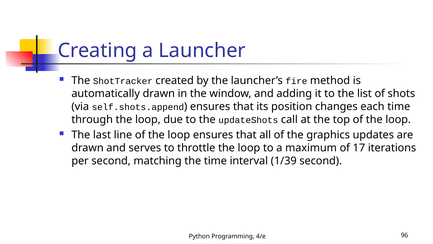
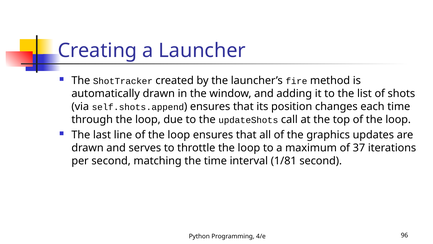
17: 17 -> 37
1/39: 1/39 -> 1/81
